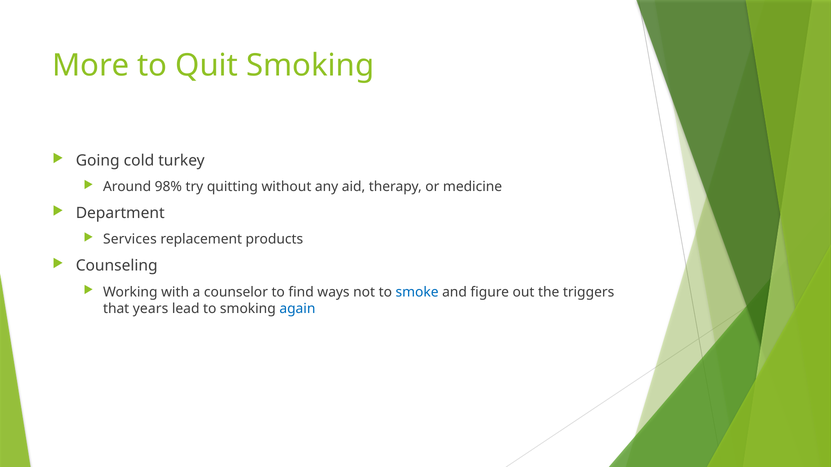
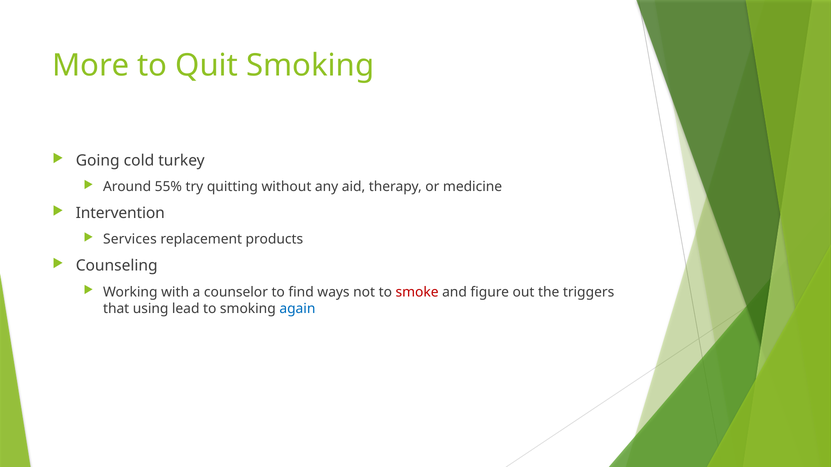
98%: 98% -> 55%
Department: Department -> Intervention
smoke colour: blue -> red
years: years -> using
